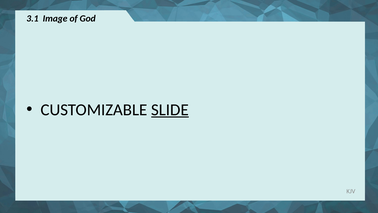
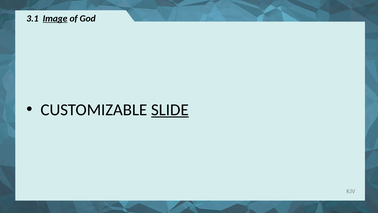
Image underline: none -> present
